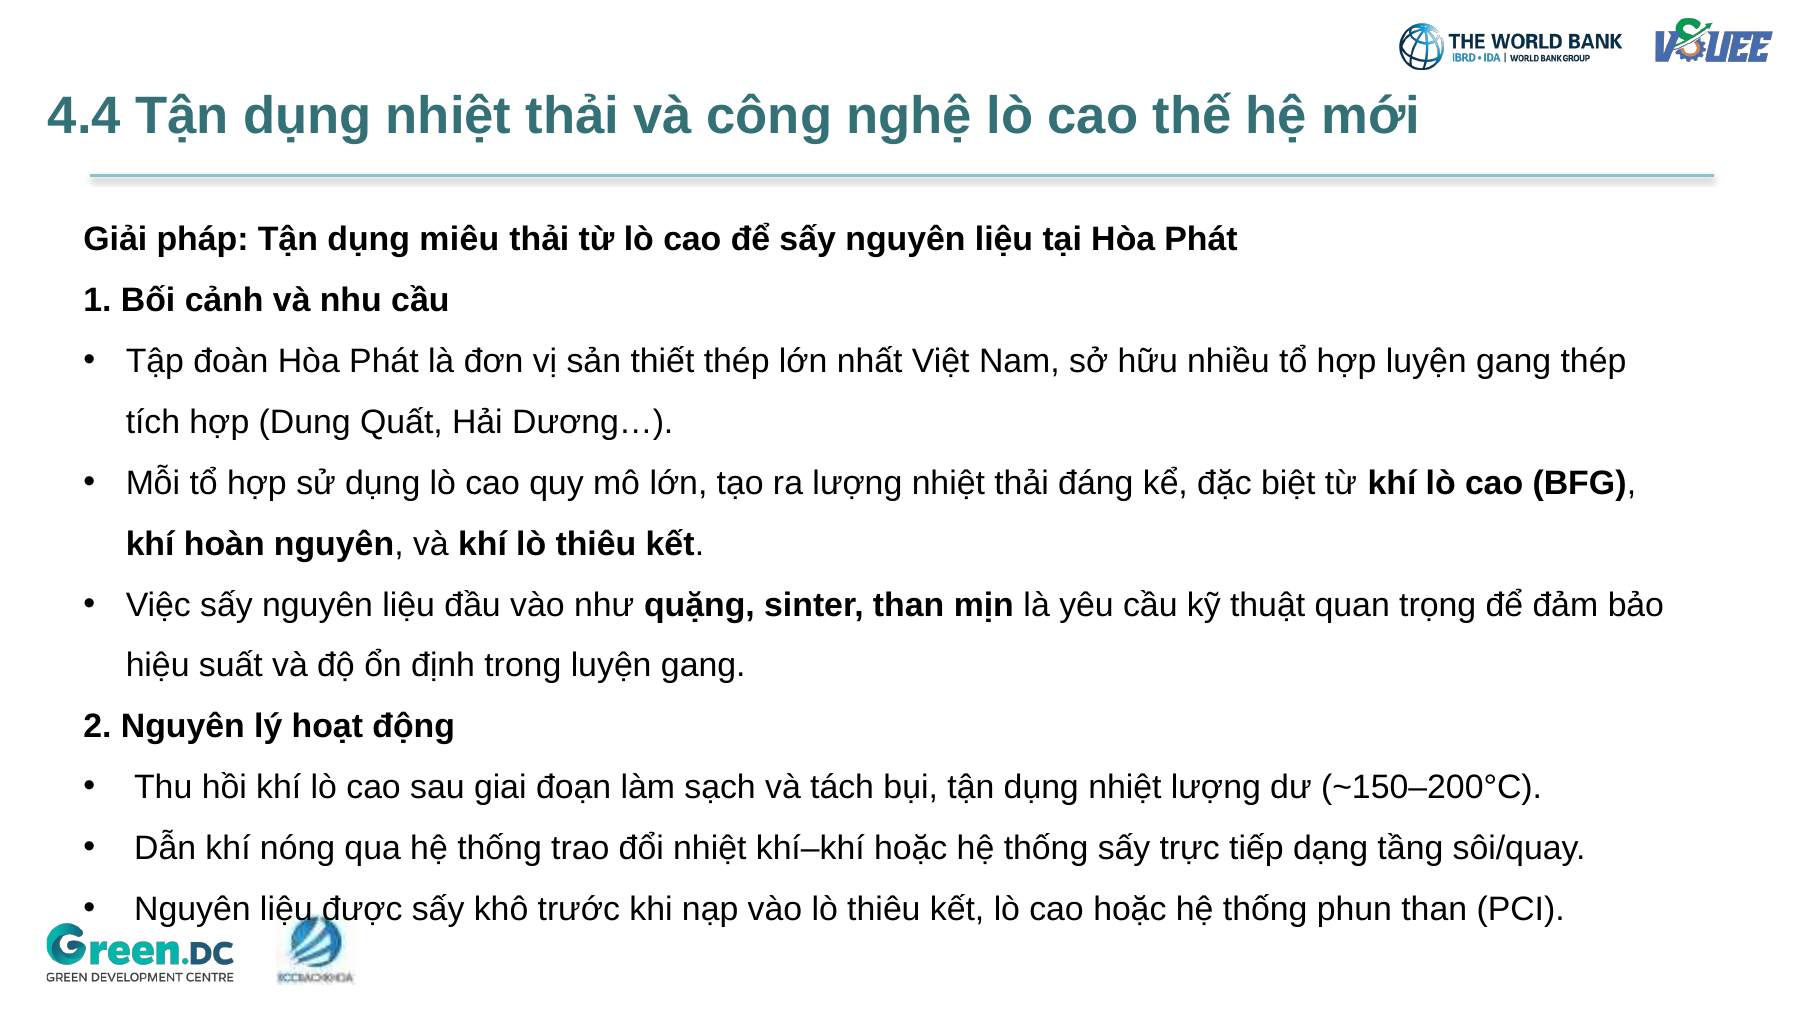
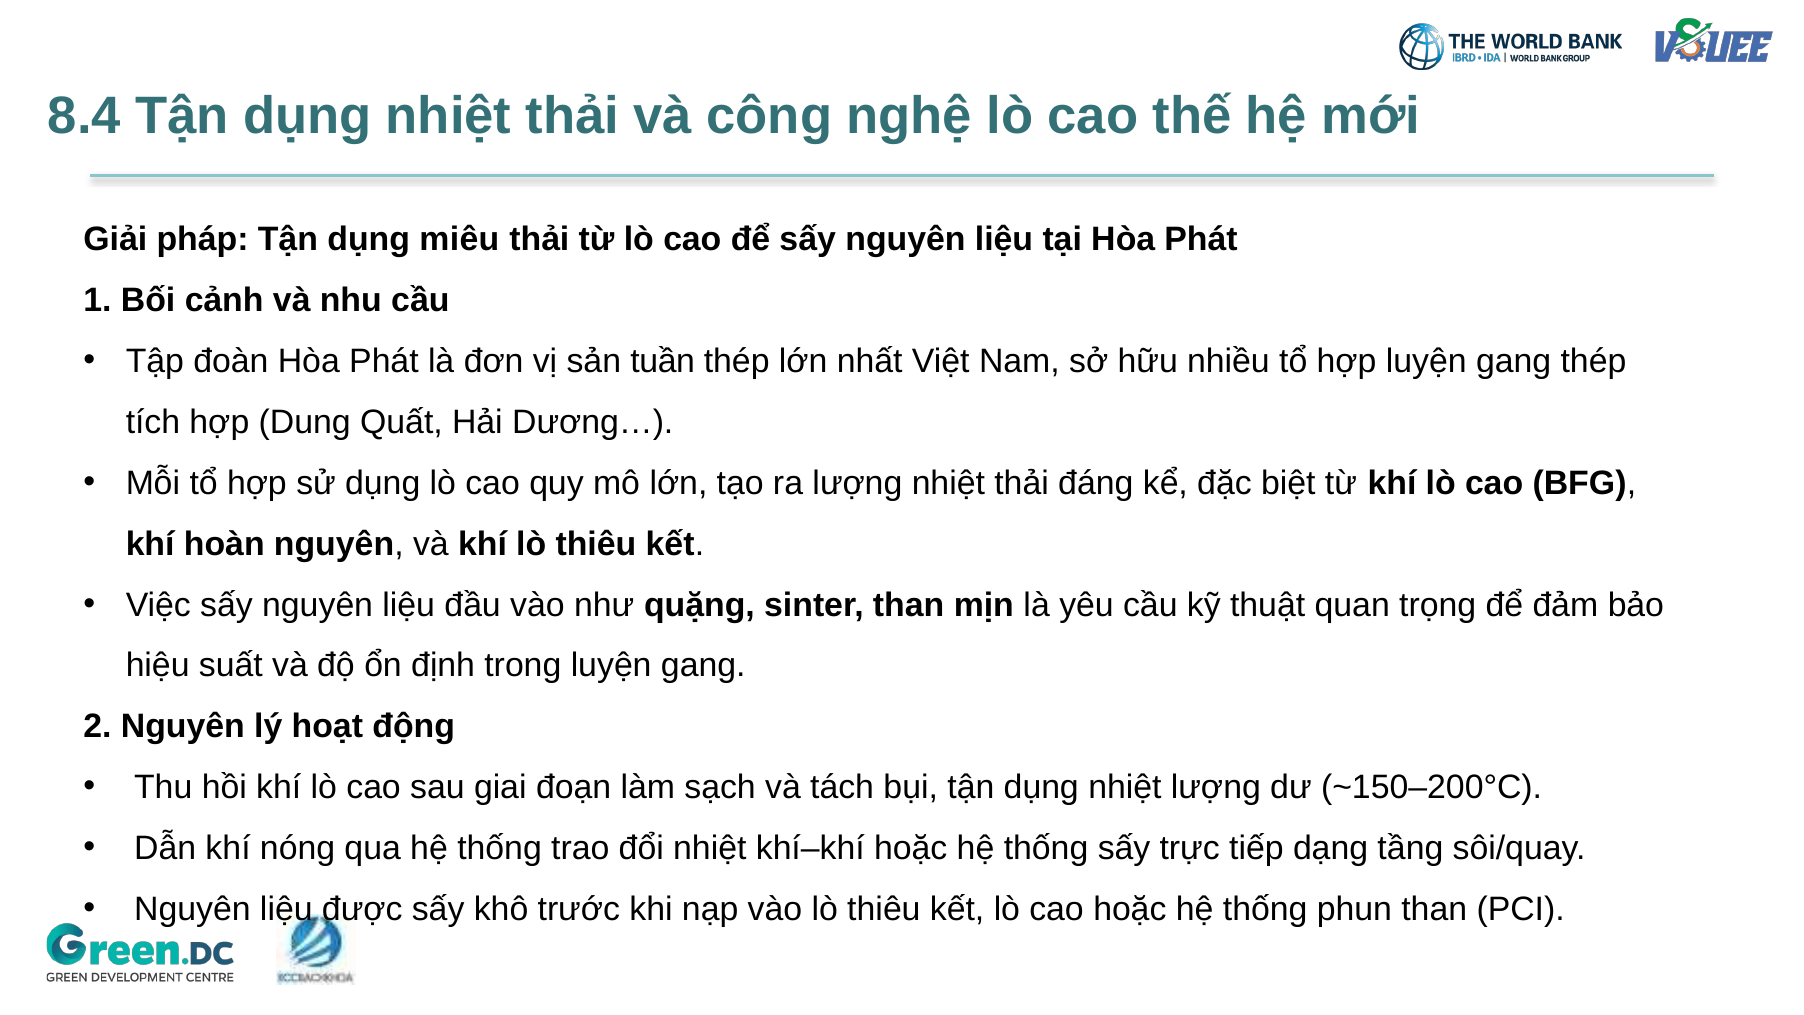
4.4: 4.4 -> 8.4
thiết: thiết -> tuần
